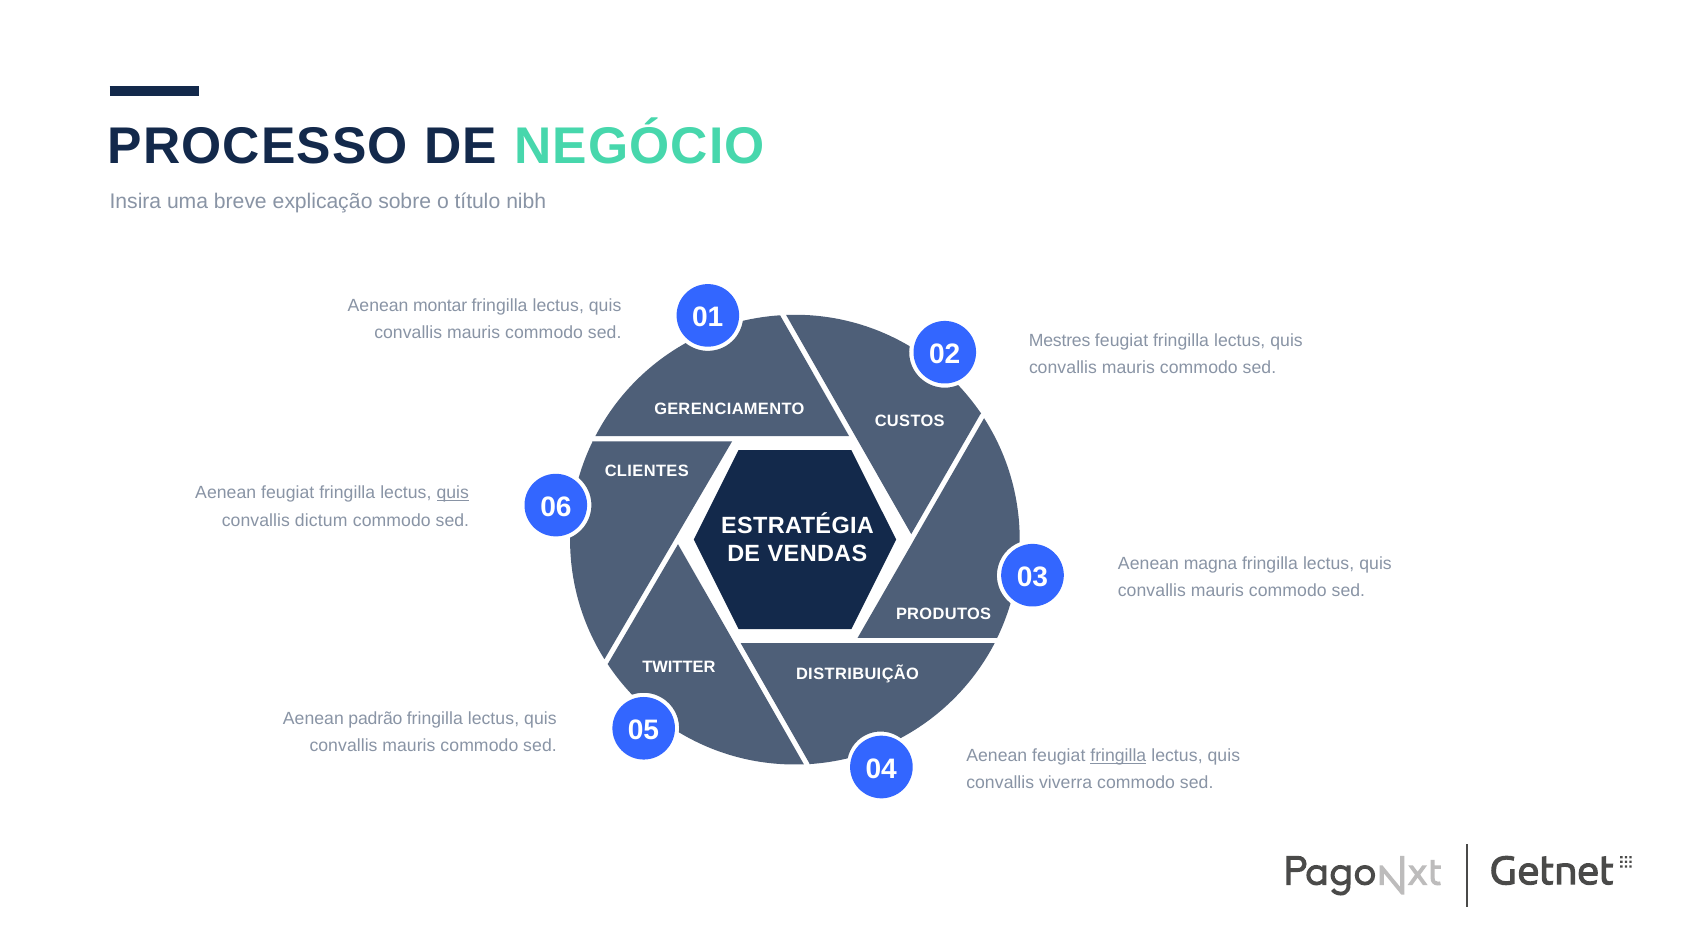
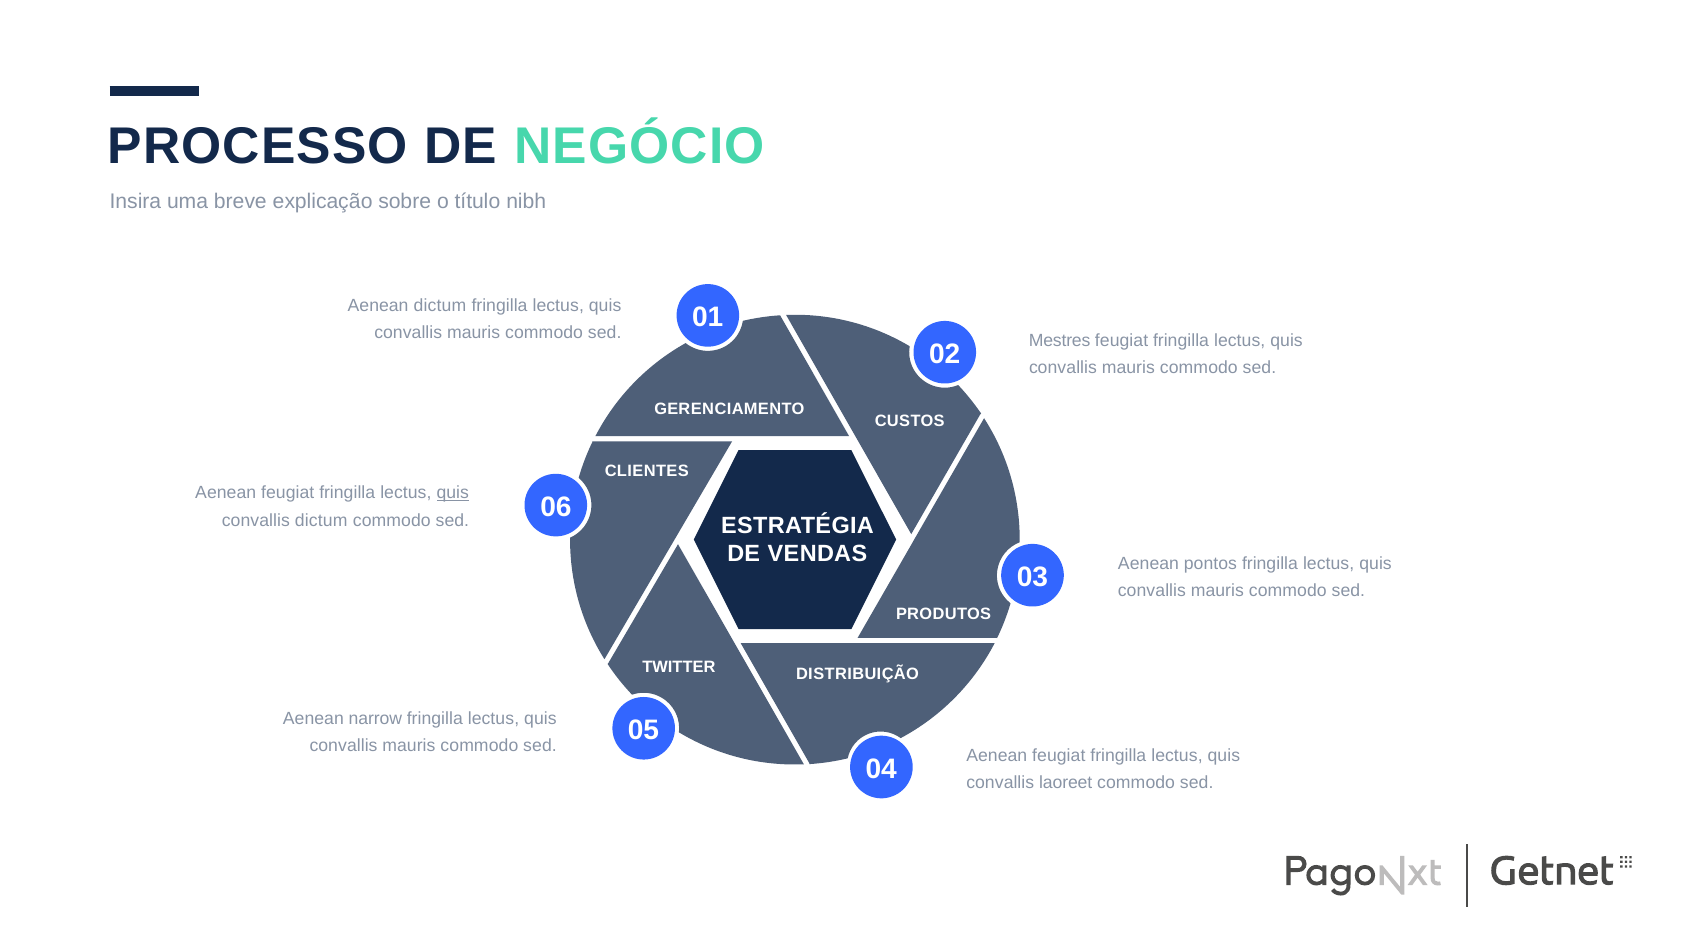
Aenean montar: montar -> dictum
magna: magna -> pontos
padrão: padrão -> narrow
fringilla at (1118, 756) underline: present -> none
viverra: viverra -> laoreet
